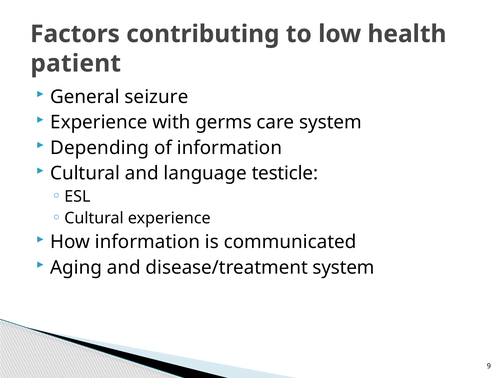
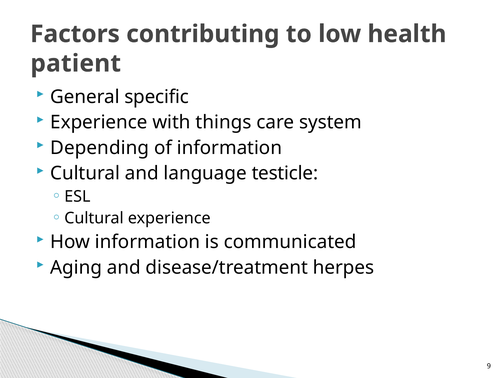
seizure: seizure -> specific
germs: germs -> things
disease/treatment system: system -> herpes
